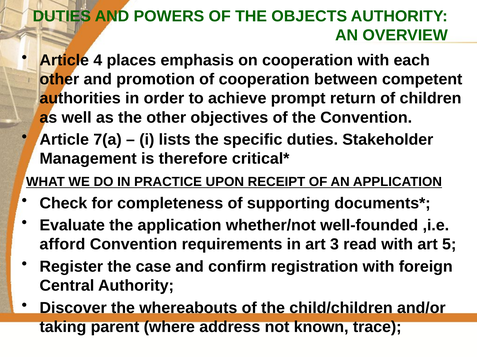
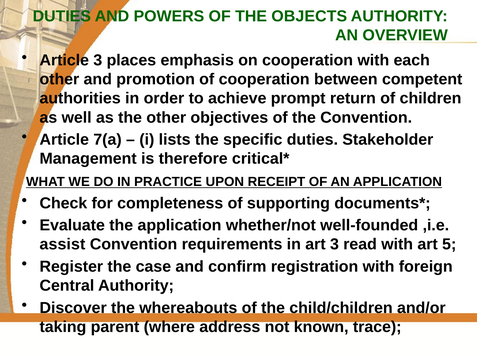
Article 4: 4 -> 3
afford: afford -> assist
